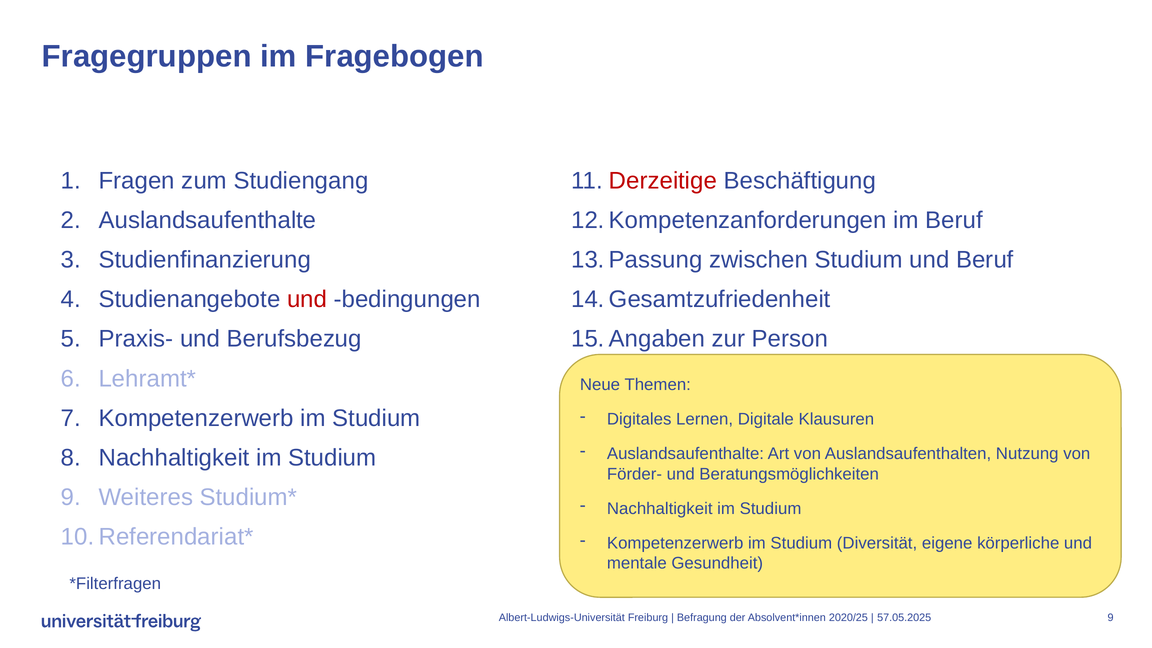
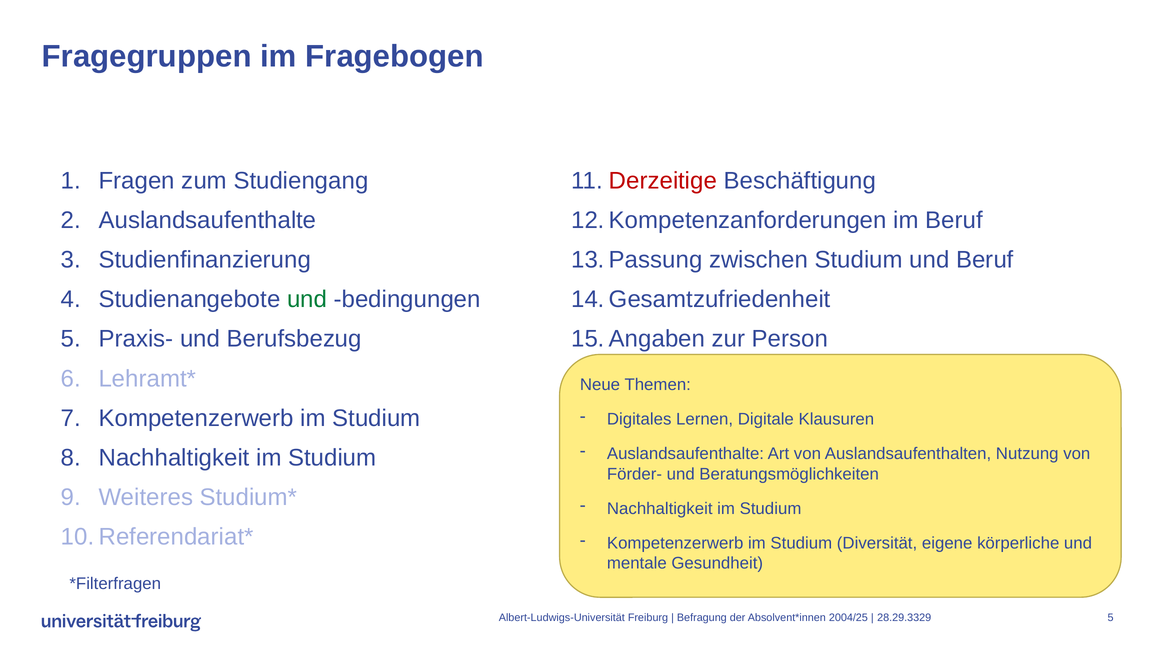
und at (307, 299) colour: red -> green
2020/25: 2020/25 -> 2004/25
57.05.2025: 57.05.2025 -> 28.29.3329
9 at (1111, 618): 9 -> 5
